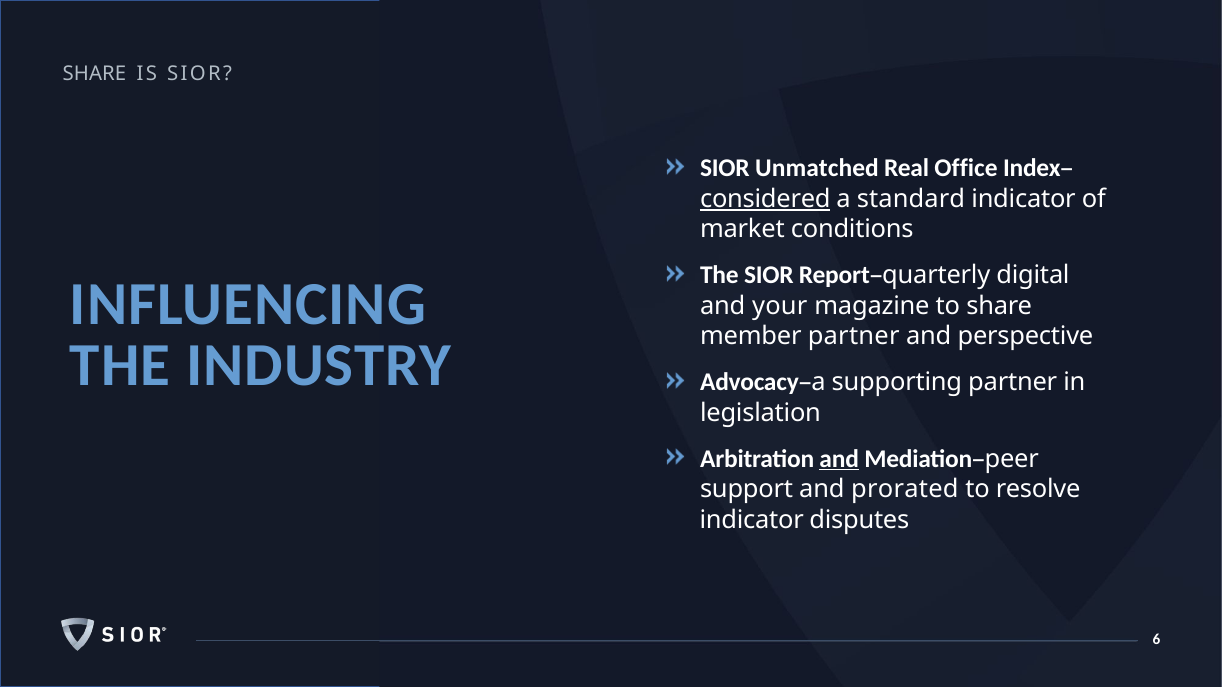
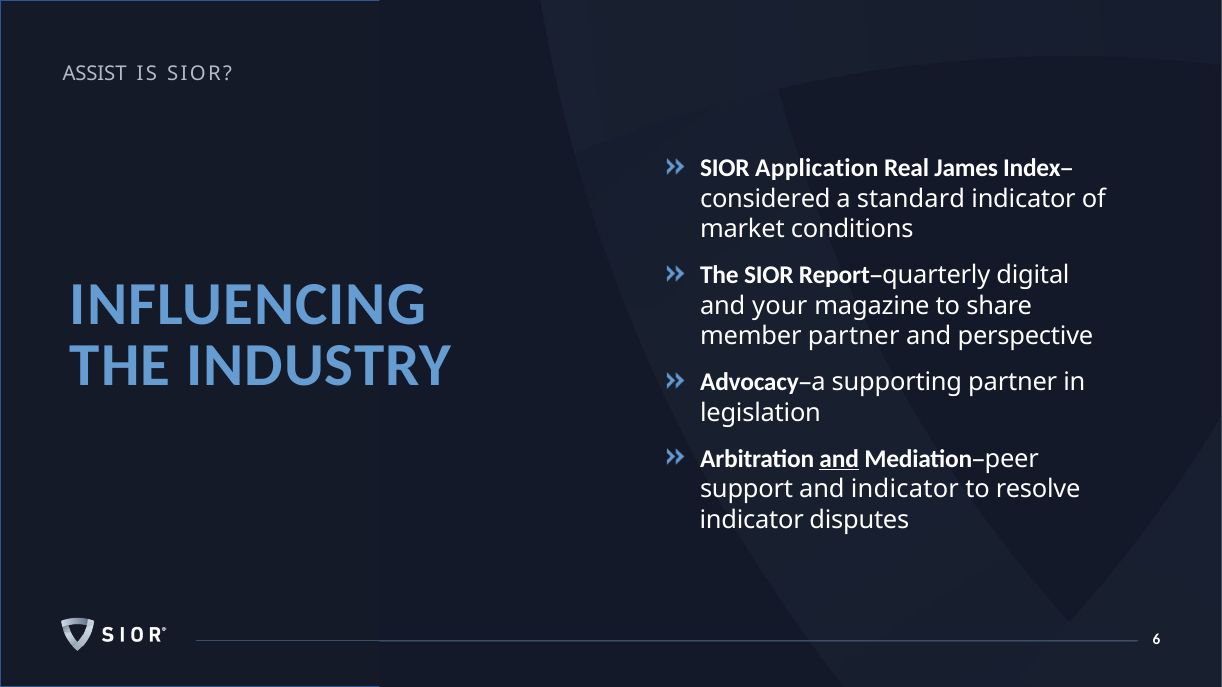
SHARE at (94, 74): SHARE -> ASSIST
Unmatched: Unmatched -> Application
Office: Office -> James
considered underline: present -> none
and prorated: prorated -> indicator
